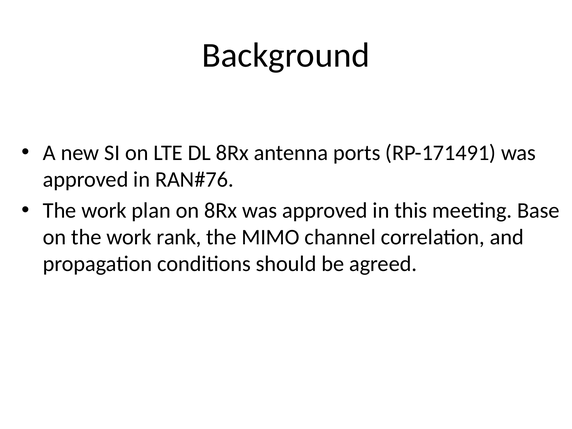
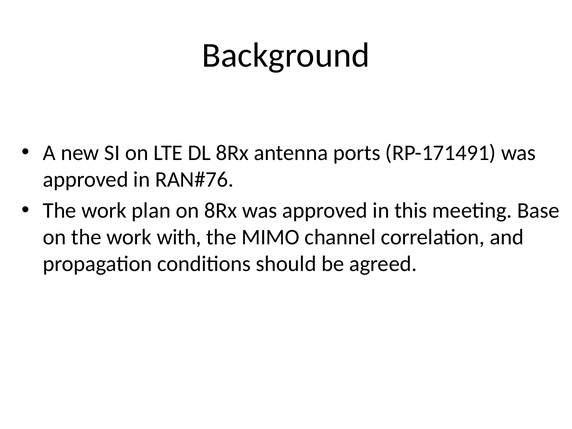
rank: rank -> with
